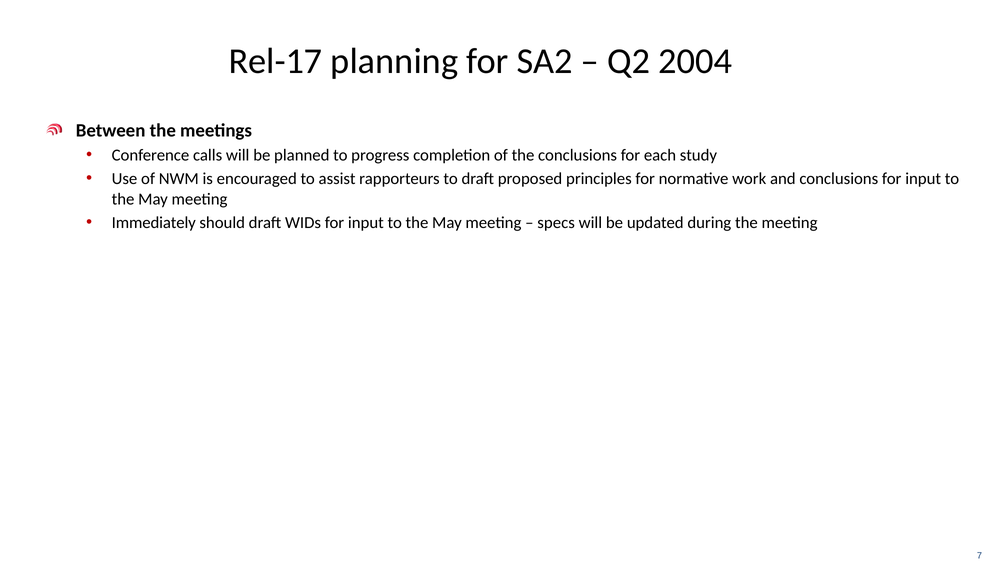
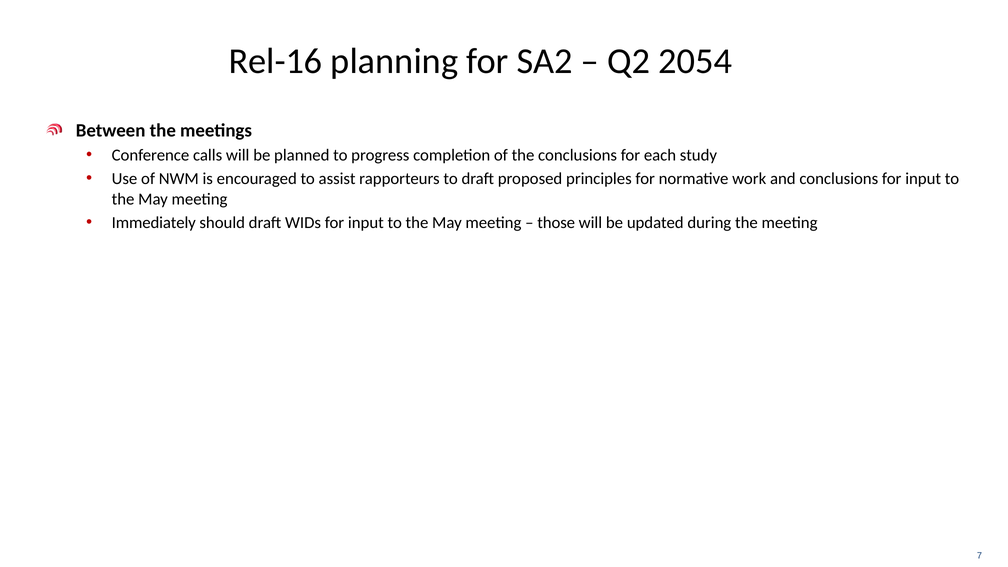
Rel-17: Rel-17 -> Rel-16
2004: 2004 -> 2054
specs: specs -> those
